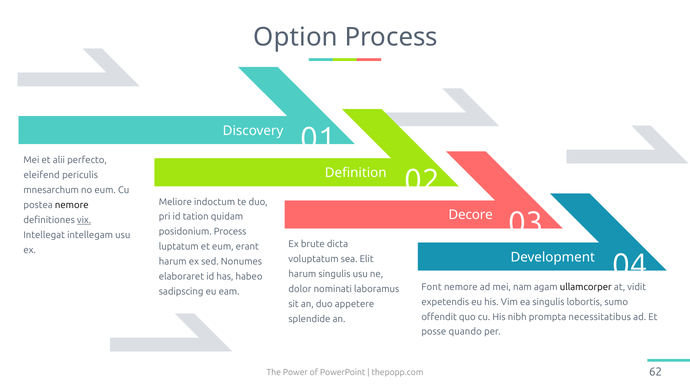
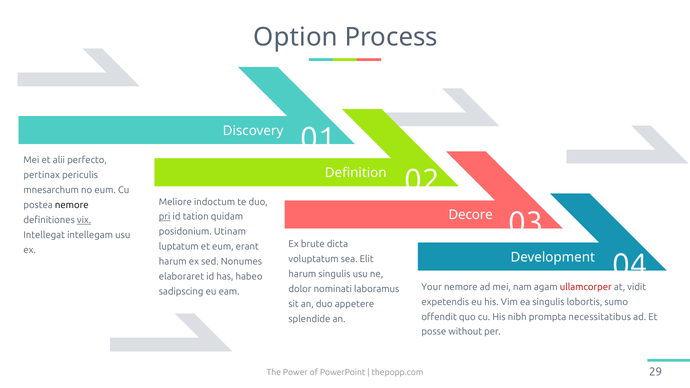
eleifend: eleifend -> pertinax
pri underline: none -> present
posidonium Process: Process -> Utinam
Font: Font -> Your
ullamcorper colour: black -> red
quando: quando -> without
62: 62 -> 29
